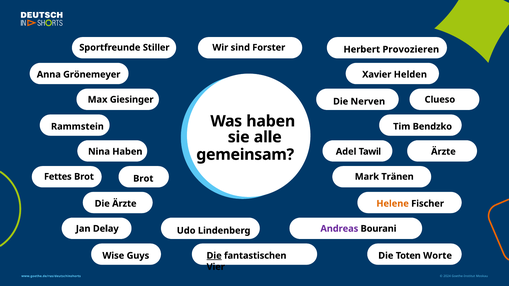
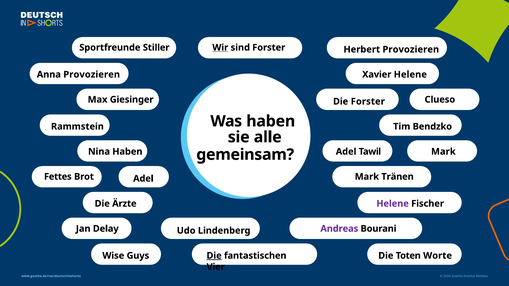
Wir underline: none -> present
Anna Grönemeyer: Grönemeyer -> Provozieren
Xavier Helden: Helden -> Helene
Die Nerven: Nerven -> Forster
Tawil Ärzte: Ärzte -> Mark
Brot Brot: Brot -> Adel
Helene at (393, 204) colour: orange -> purple
